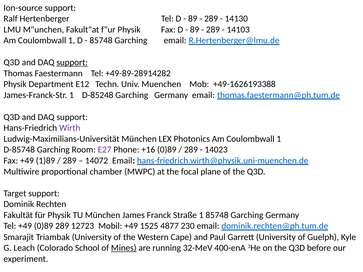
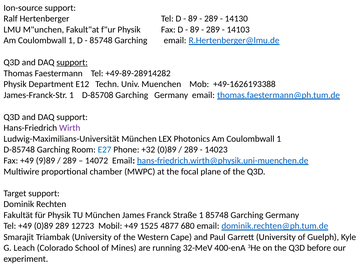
D-85248: D-85248 -> D-85708
E27 colour: purple -> blue
+16: +16 -> +32
1)89: 1)89 -> 9)89
230: 230 -> 680
Mines underline: present -> none
